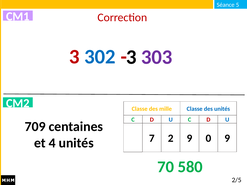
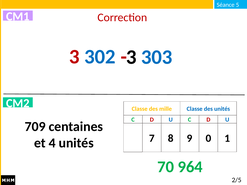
303 colour: purple -> blue
0 9: 9 -> 1
2: 2 -> 8
580: 580 -> 964
